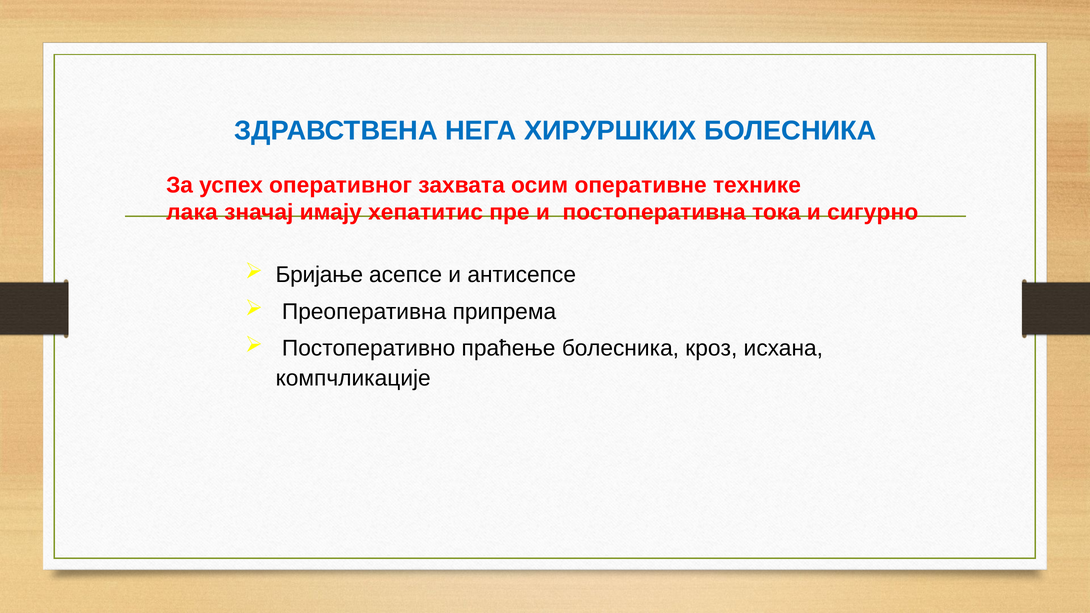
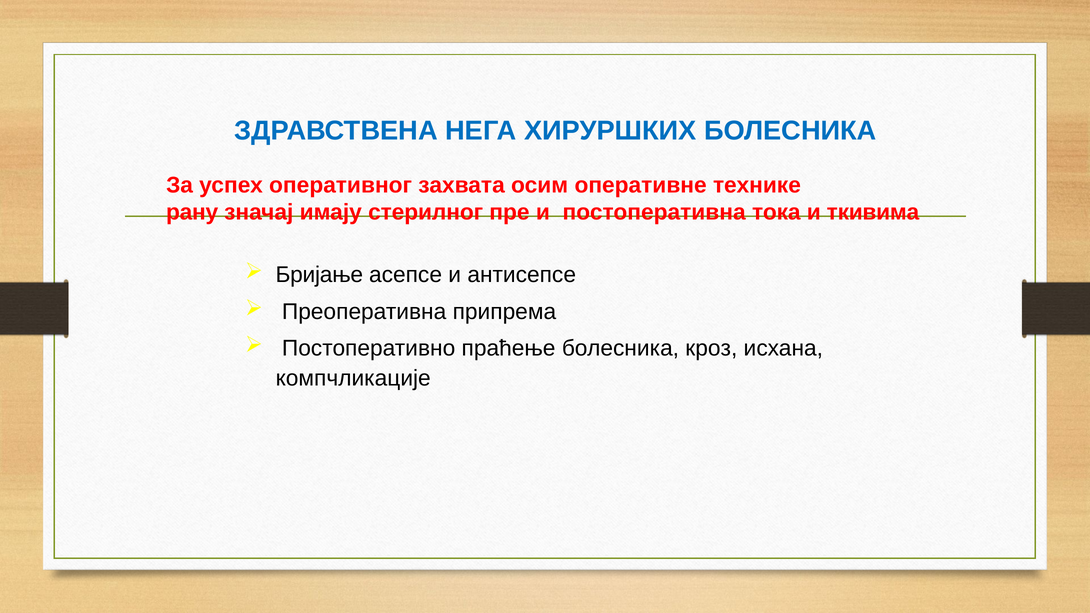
лака: лака -> рану
хепатитис: хепатитис -> стерилног
сигурно: сигурно -> ткивима
